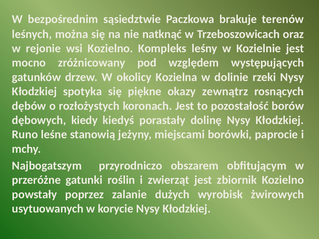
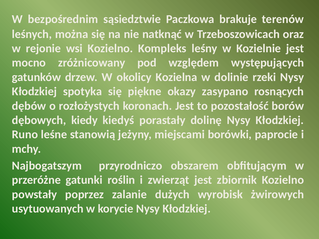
zewnątrz: zewnątrz -> zasypano
